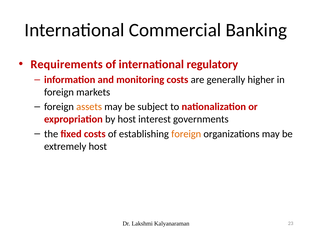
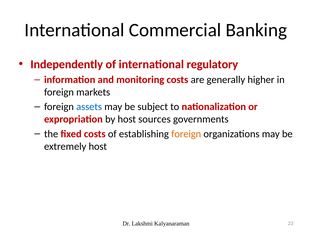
Requirements: Requirements -> Independently
assets colour: orange -> blue
interest: interest -> sources
